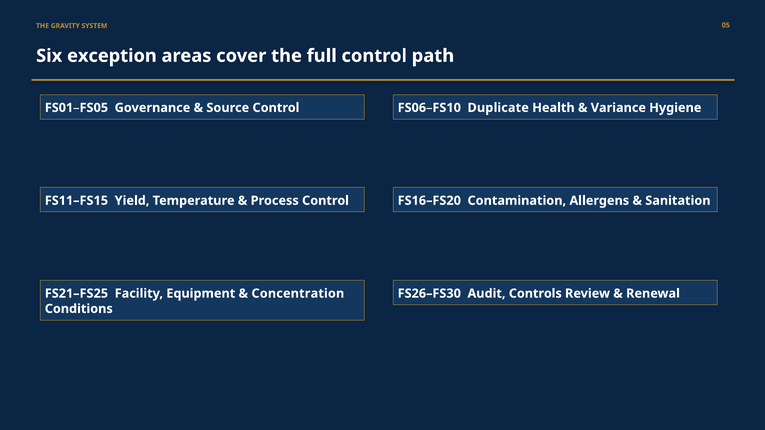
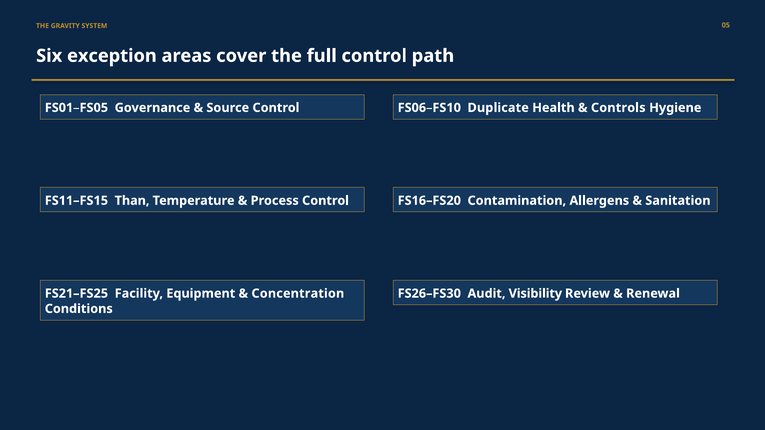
Variance: Variance -> Controls
Yield: Yield -> Than
Controls: Controls -> Visibility
